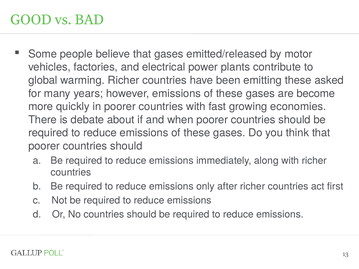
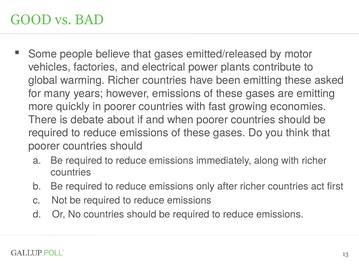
are become: become -> emitting
